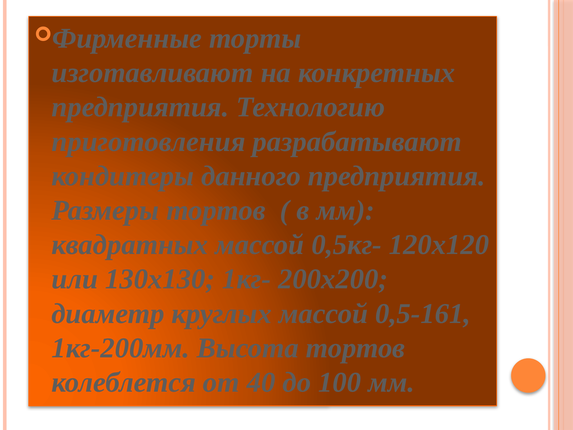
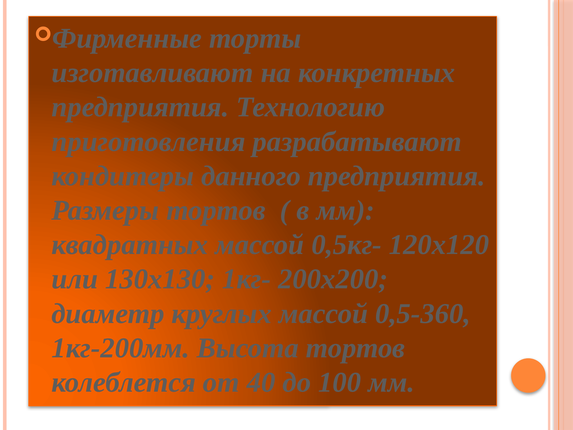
0,5-161: 0,5-161 -> 0,5-360
